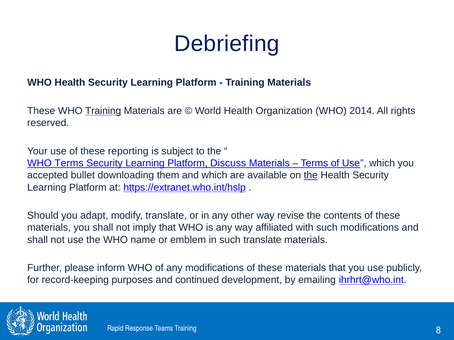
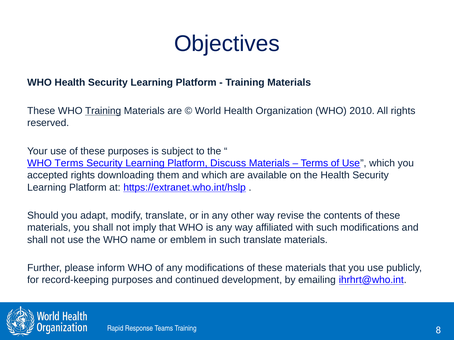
Debriefing: Debriefing -> Objectives
2014: 2014 -> 2010
these reporting: reporting -> purposes
accepted bullet: bullet -> rights
the at (311, 176) underline: present -> none
